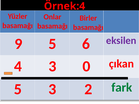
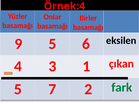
eksilen colour: purple -> black
0: 0 -> 1
5 3: 3 -> 7
